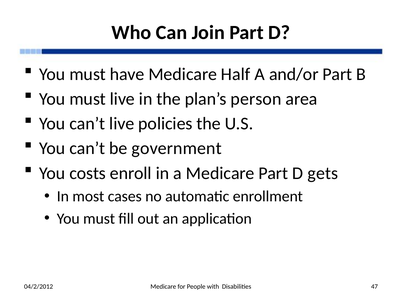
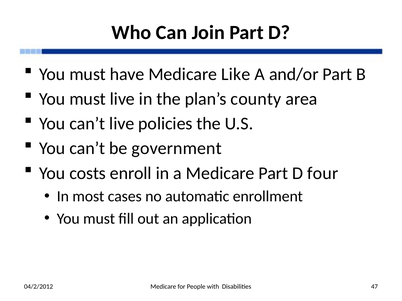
Half: Half -> Like
person: person -> county
gets: gets -> four
